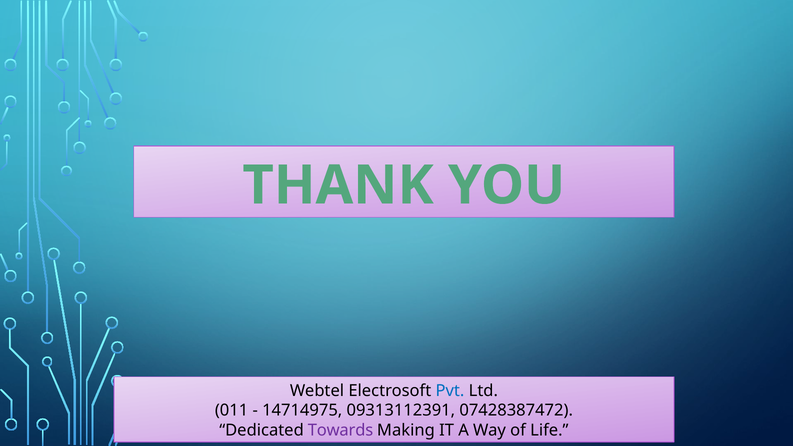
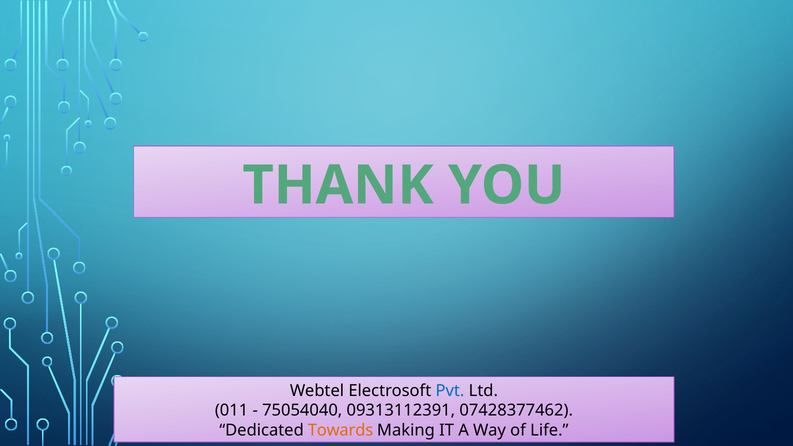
14714975: 14714975 -> 75054040
07428387472: 07428387472 -> 07428377462
Towards colour: purple -> orange
